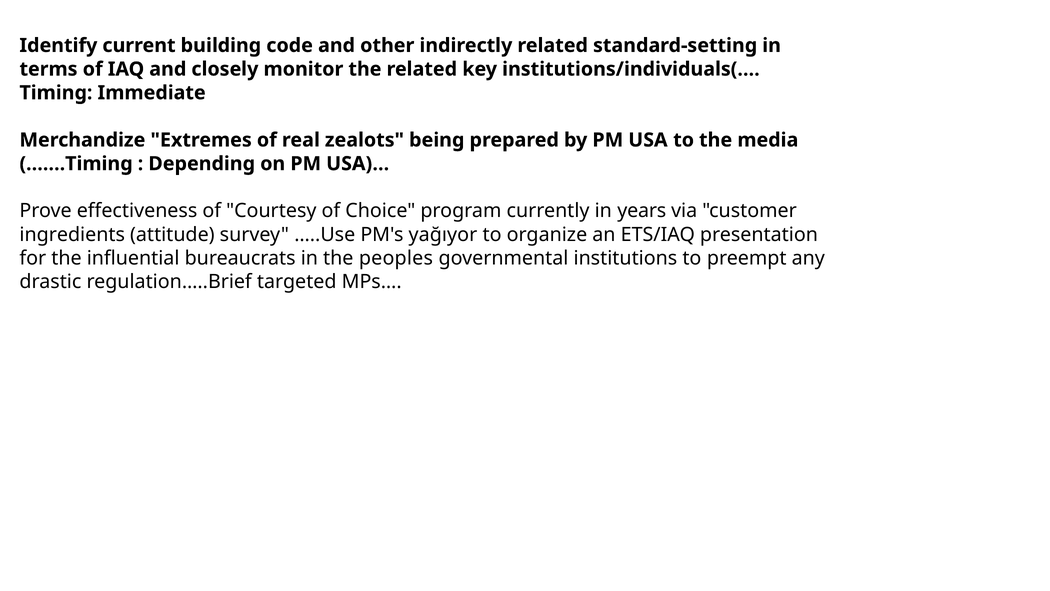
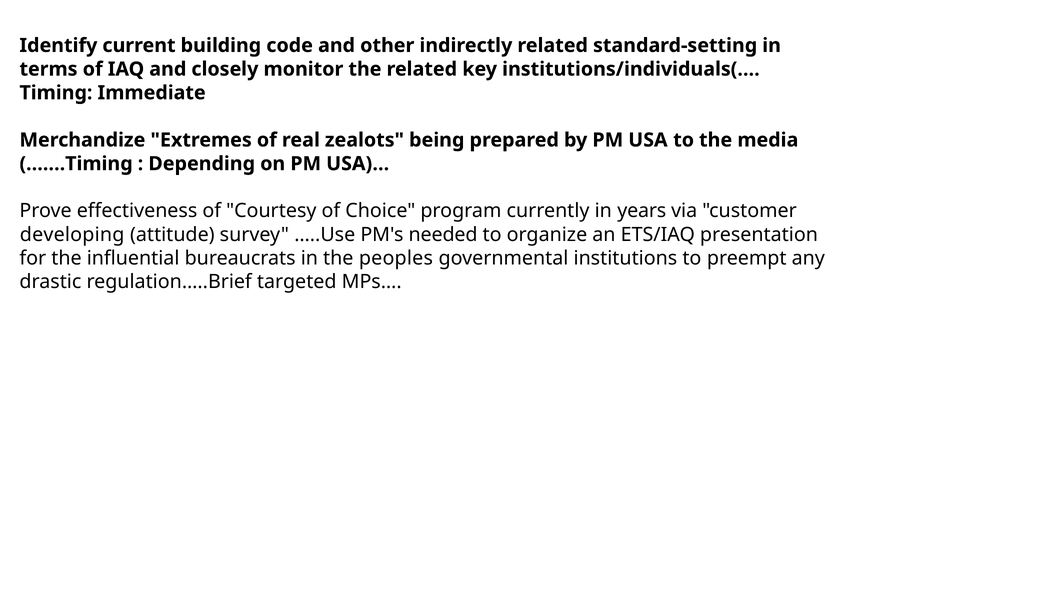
ingredients: ingredients -> developing
yağıyor: yağıyor -> needed
